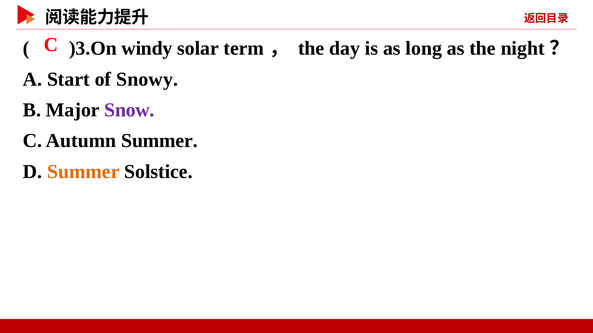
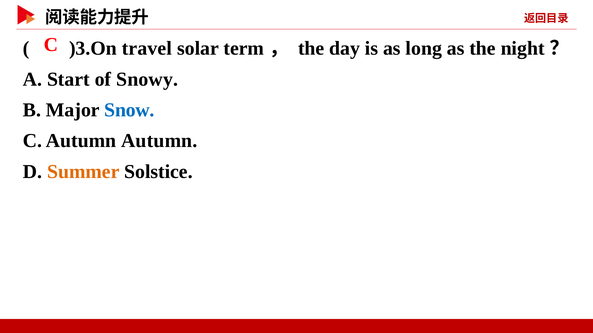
windy: windy -> travel
Snow colour: purple -> blue
Autumn Summer: Summer -> Autumn
